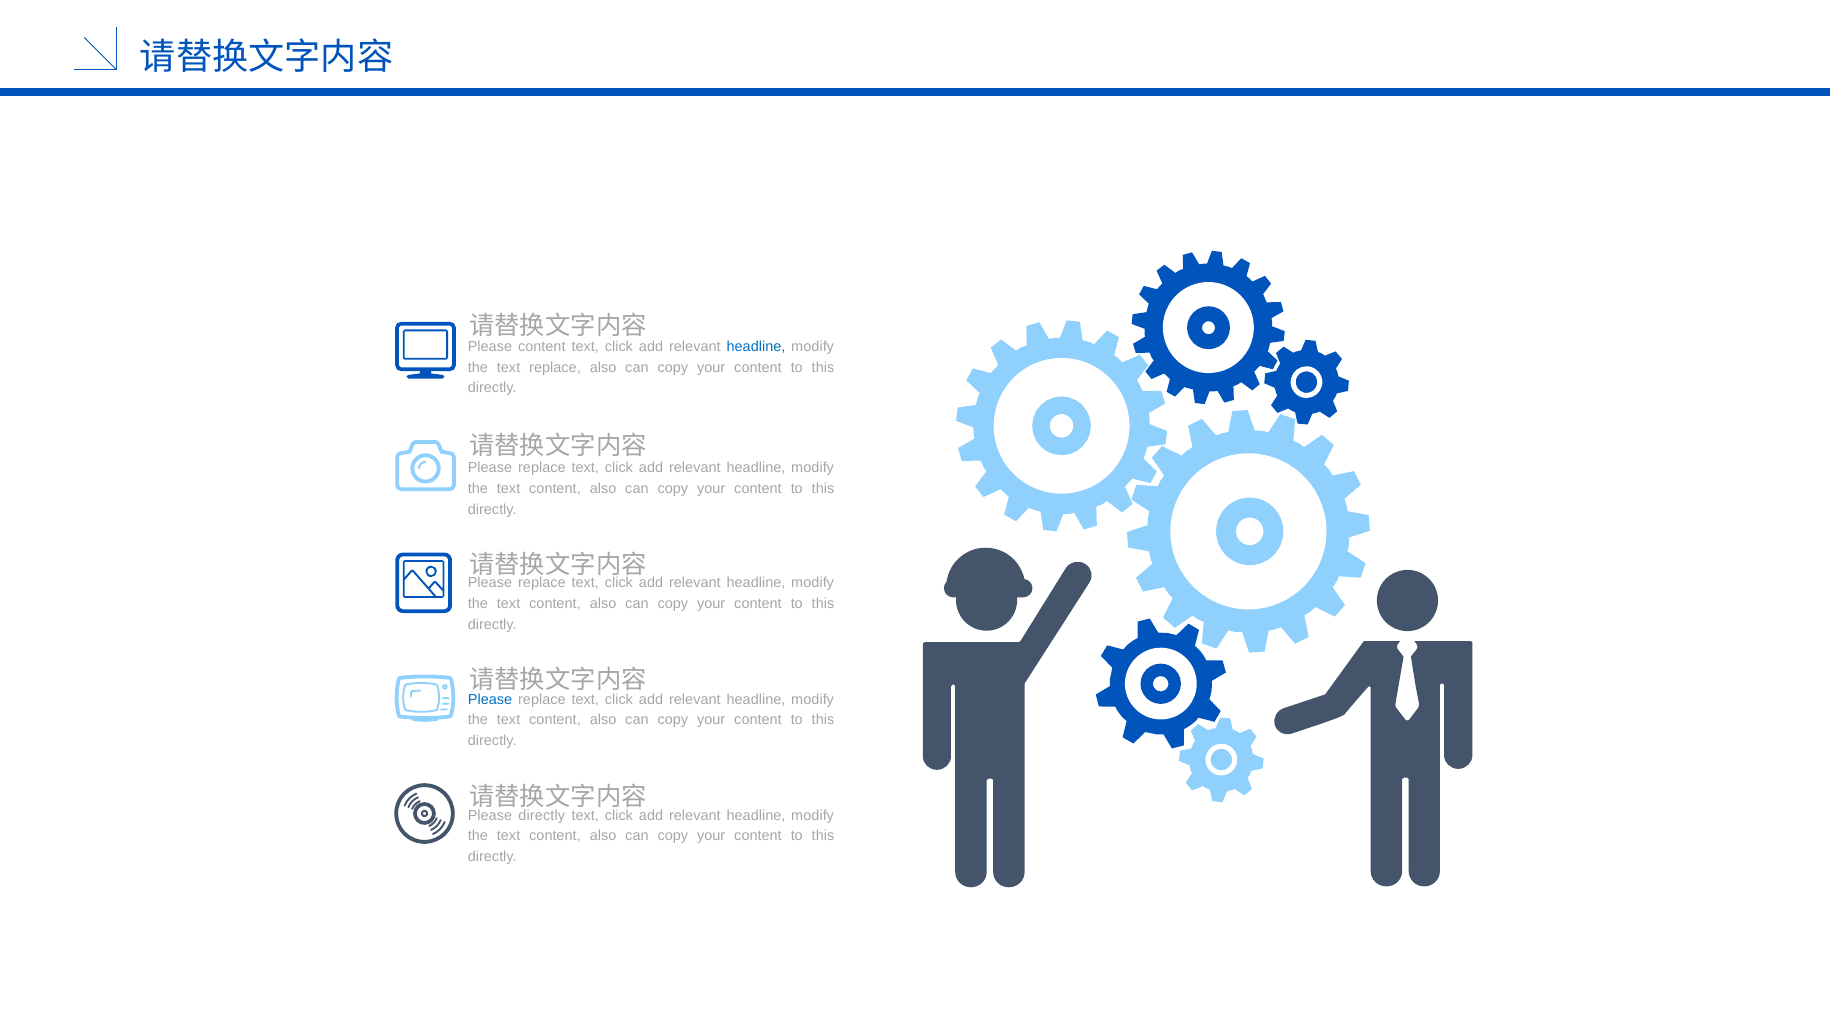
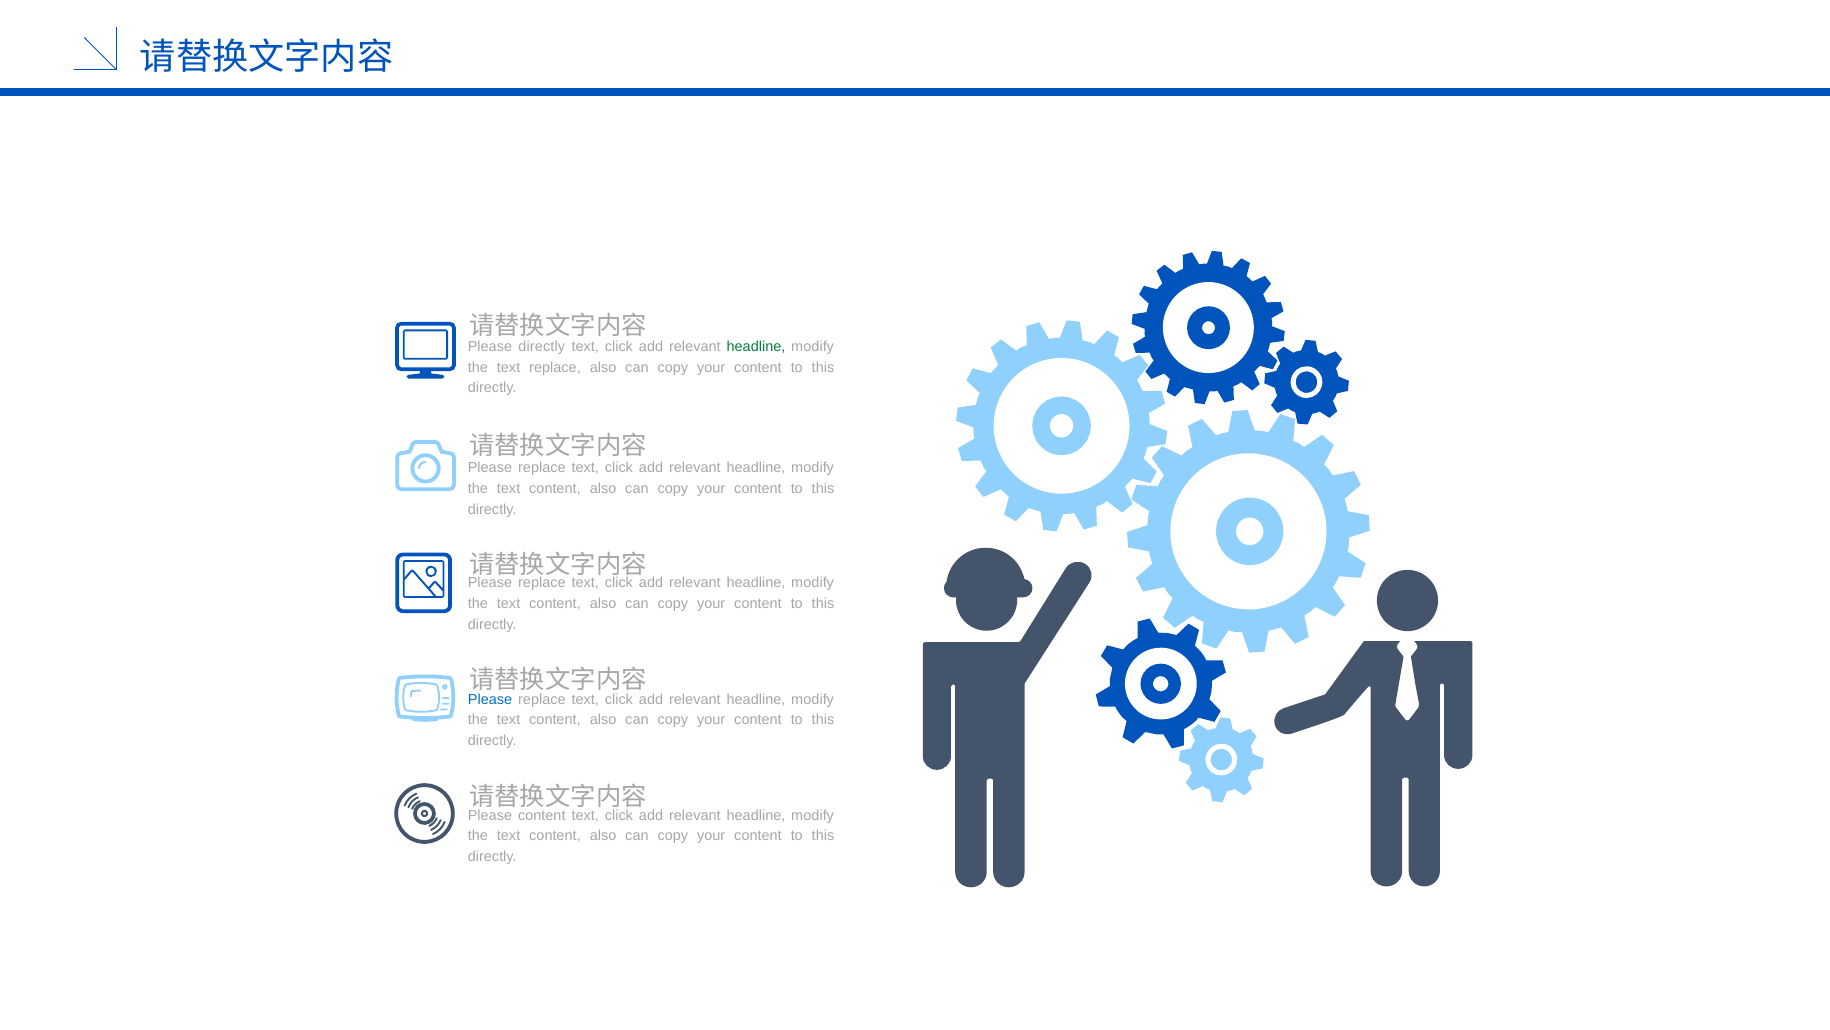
Please content: content -> directly
headline at (756, 346) colour: blue -> green
Please directly: directly -> content
